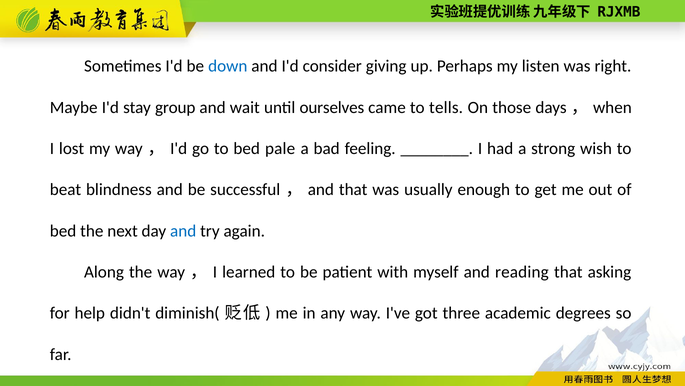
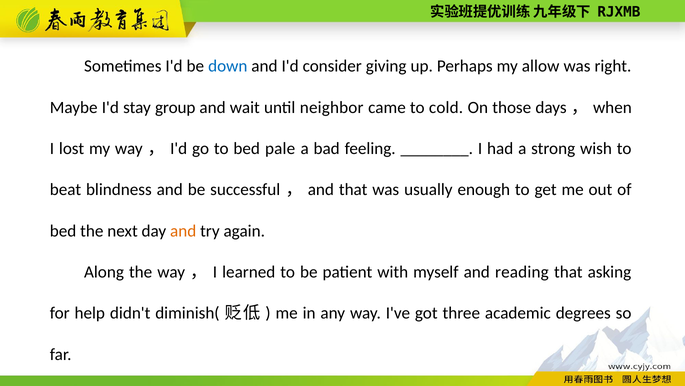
listen: listen -> allow
ourselves: ourselves -> neighbor
tells: tells -> cold
and at (183, 231) colour: blue -> orange
